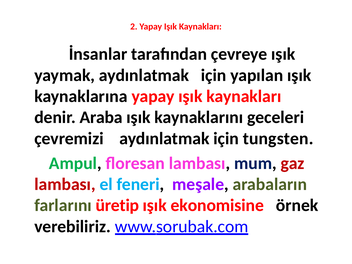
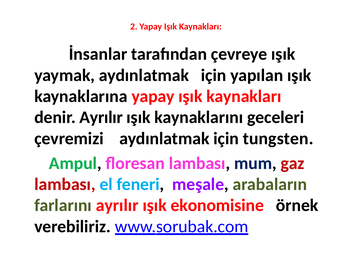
denir Araba: Araba -> Ayrılır
farlarını üretip: üretip -> ayrılır
